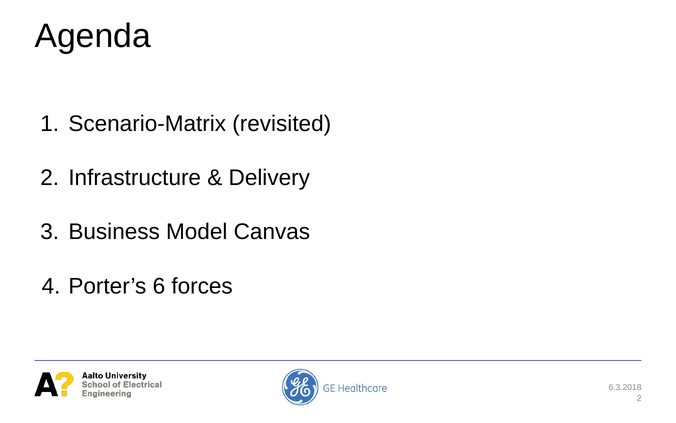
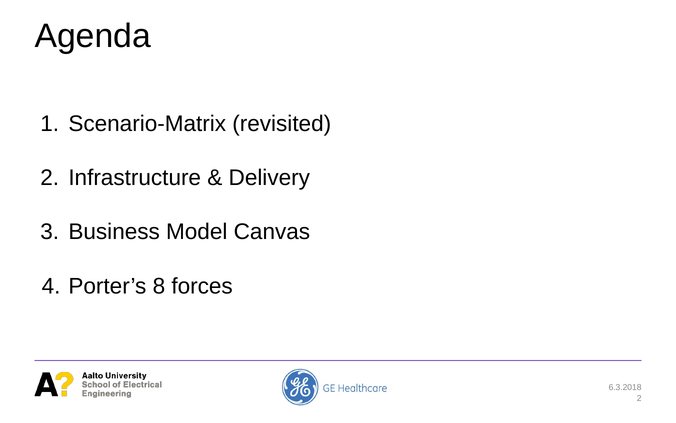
6: 6 -> 8
